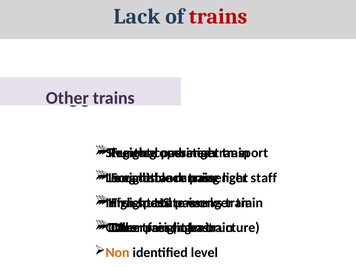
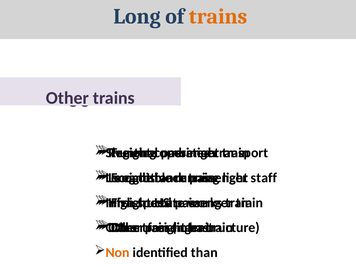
Lack at (137, 16): Lack -> Long
trains at (218, 16) colour: red -> orange
level: level -> than
